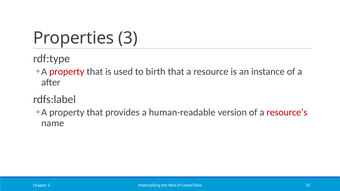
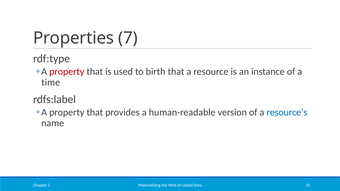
3: 3 -> 7
after: after -> time
resource’s colour: red -> blue
